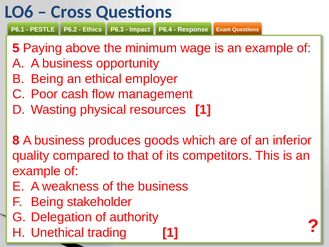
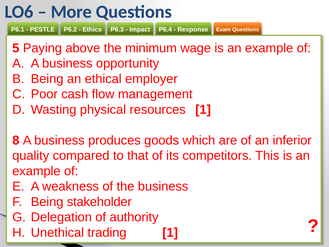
Cross: Cross -> More
